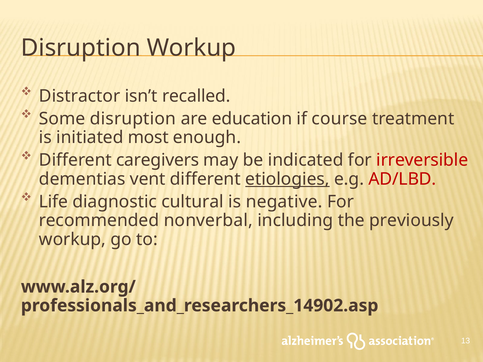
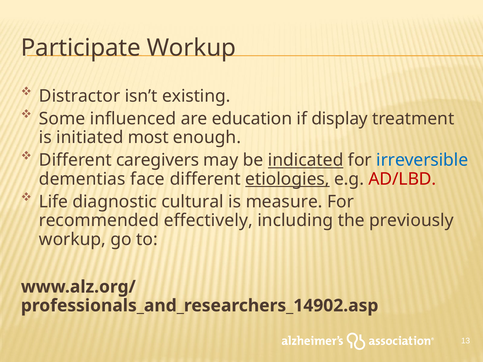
Disruption at (81, 48): Disruption -> Participate
recalled: recalled -> existing
Some disruption: disruption -> influenced
course: course -> display
indicated underline: none -> present
irreversible colour: red -> blue
vent: vent -> face
negative: negative -> measure
nonverbal: nonverbal -> effectively
